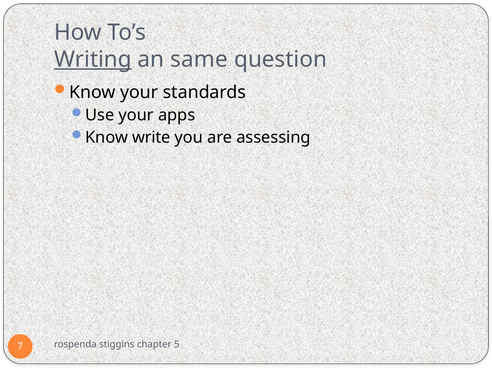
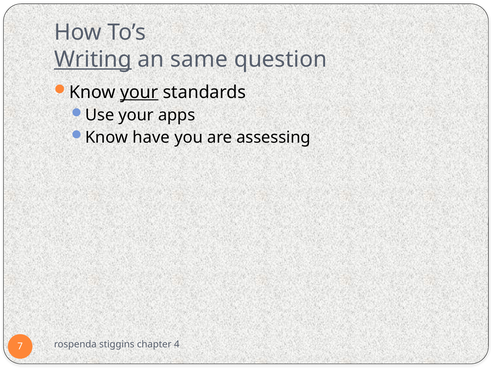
your at (139, 92) underline: none -> present
write: write -> have
5: 5 -> 4
